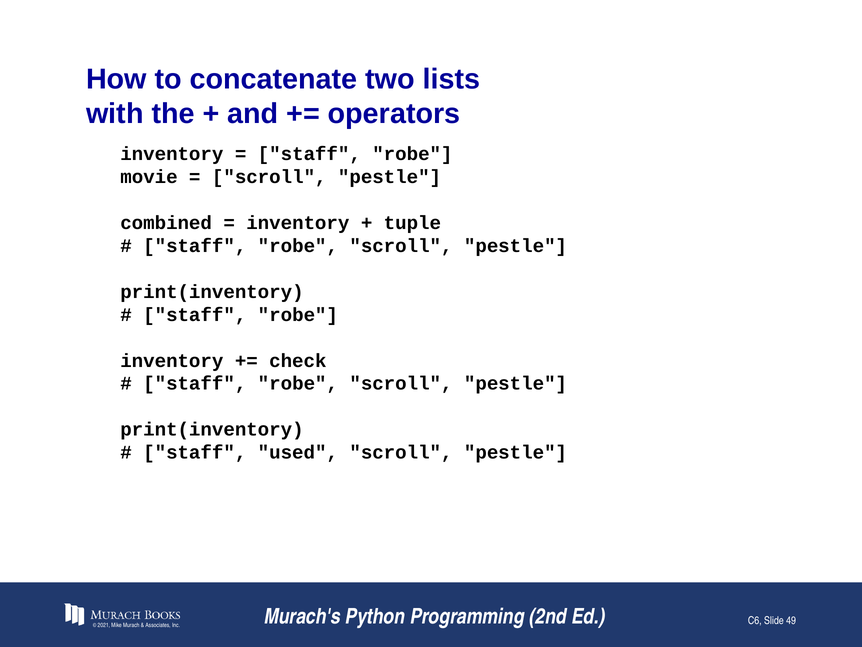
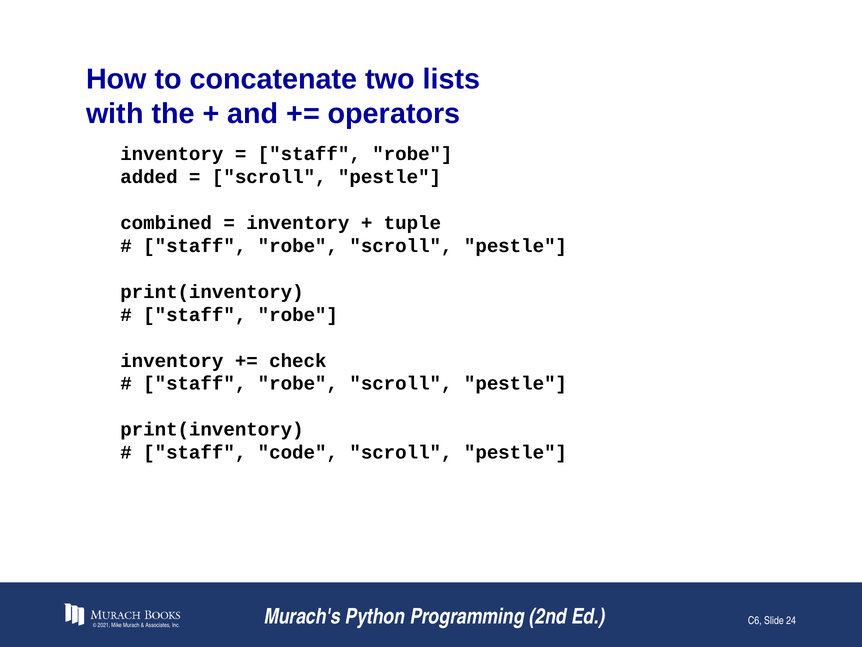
movie: movie -> added
used: used -> code
49: 49 -> 24
